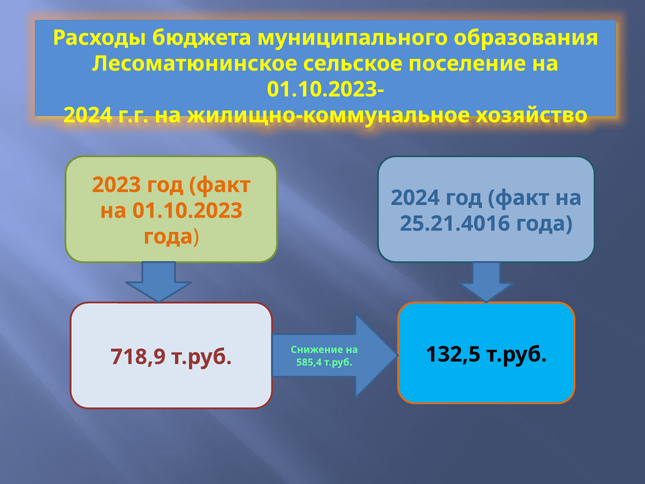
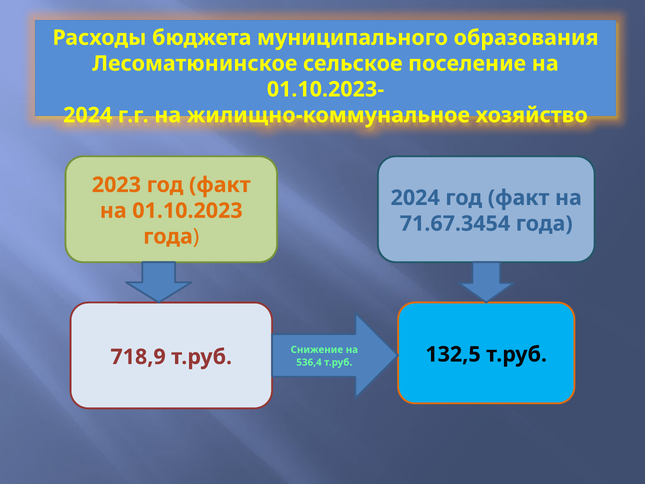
25.21.4016: 25.21.4016 -> 71.67.3454
585,4: 585,4 -> 536,4
